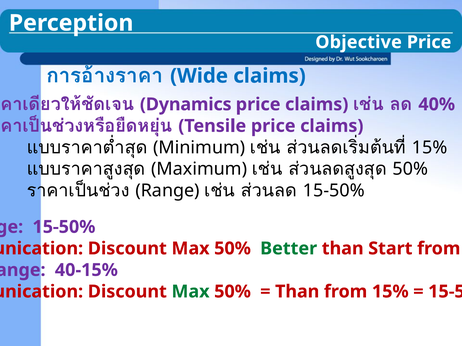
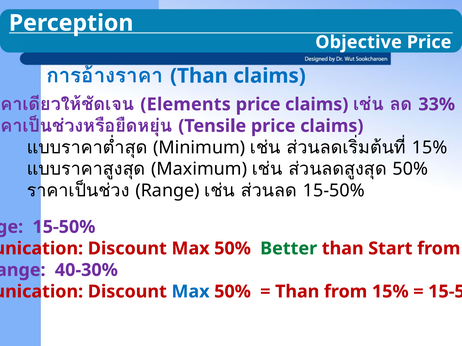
Wide at (199, 76): Wide -> Than
Dynamics: Dynamics -> Elements
40%: 40% -> 33%
40-15%: 40-15% -> 40-30%
Max at (191, 292) colour: green -> blue
